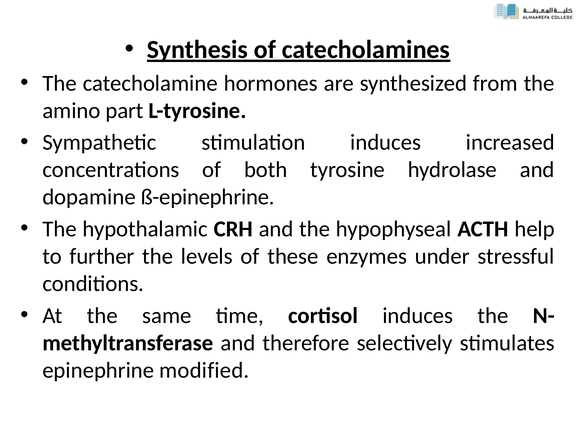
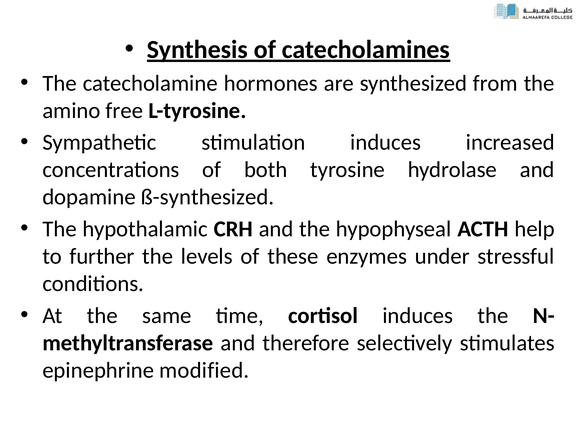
part: part -> free
ß-epinephrine: ß-epinephrine -> ß-synthesized
